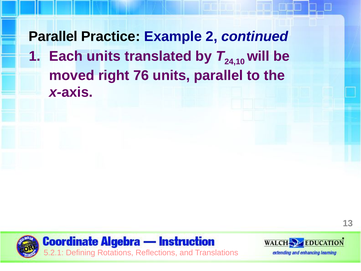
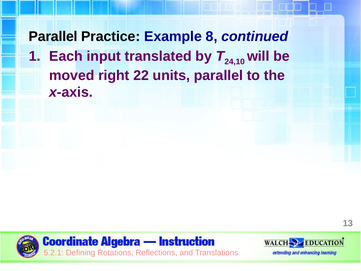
2: 2 -> 8
Each units: units -> input
76: 76 -> 22
